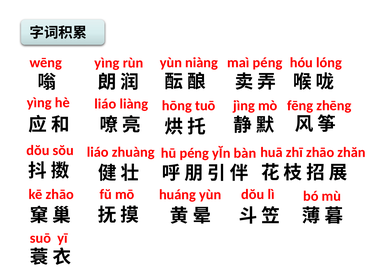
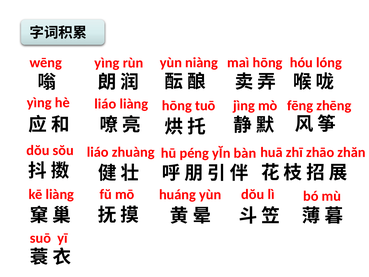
maì péng: péng -> hōng
kē zhāo: zhāo -> liàng
